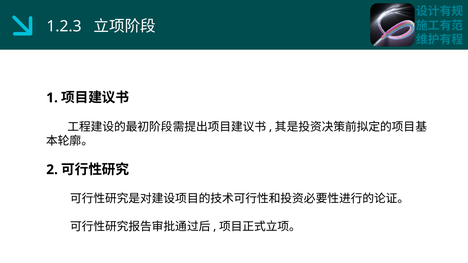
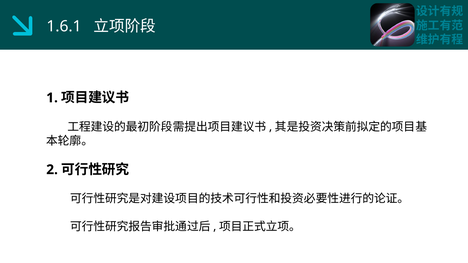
1.2.3: 1.2.3 -> 1.6.1
